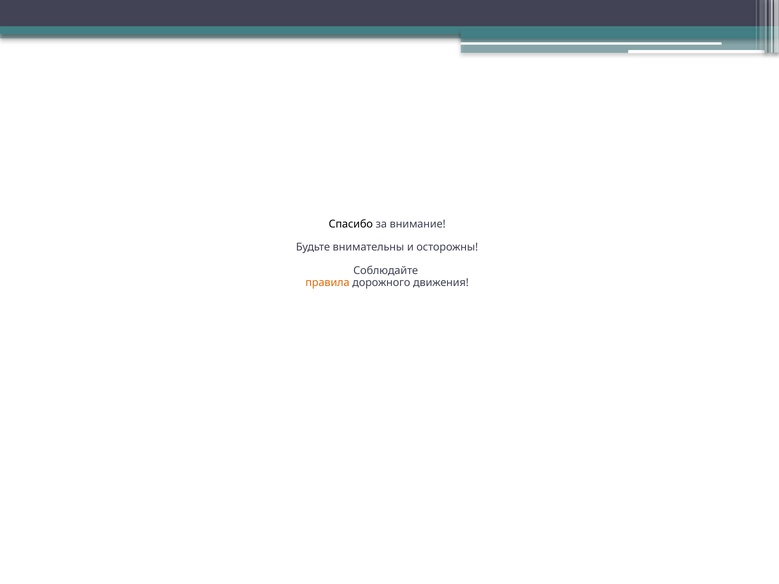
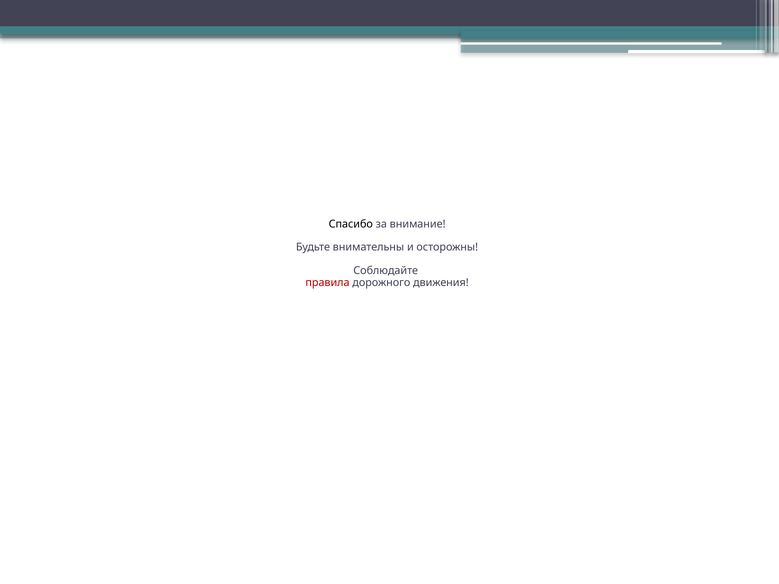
правила colour: orange -> red
